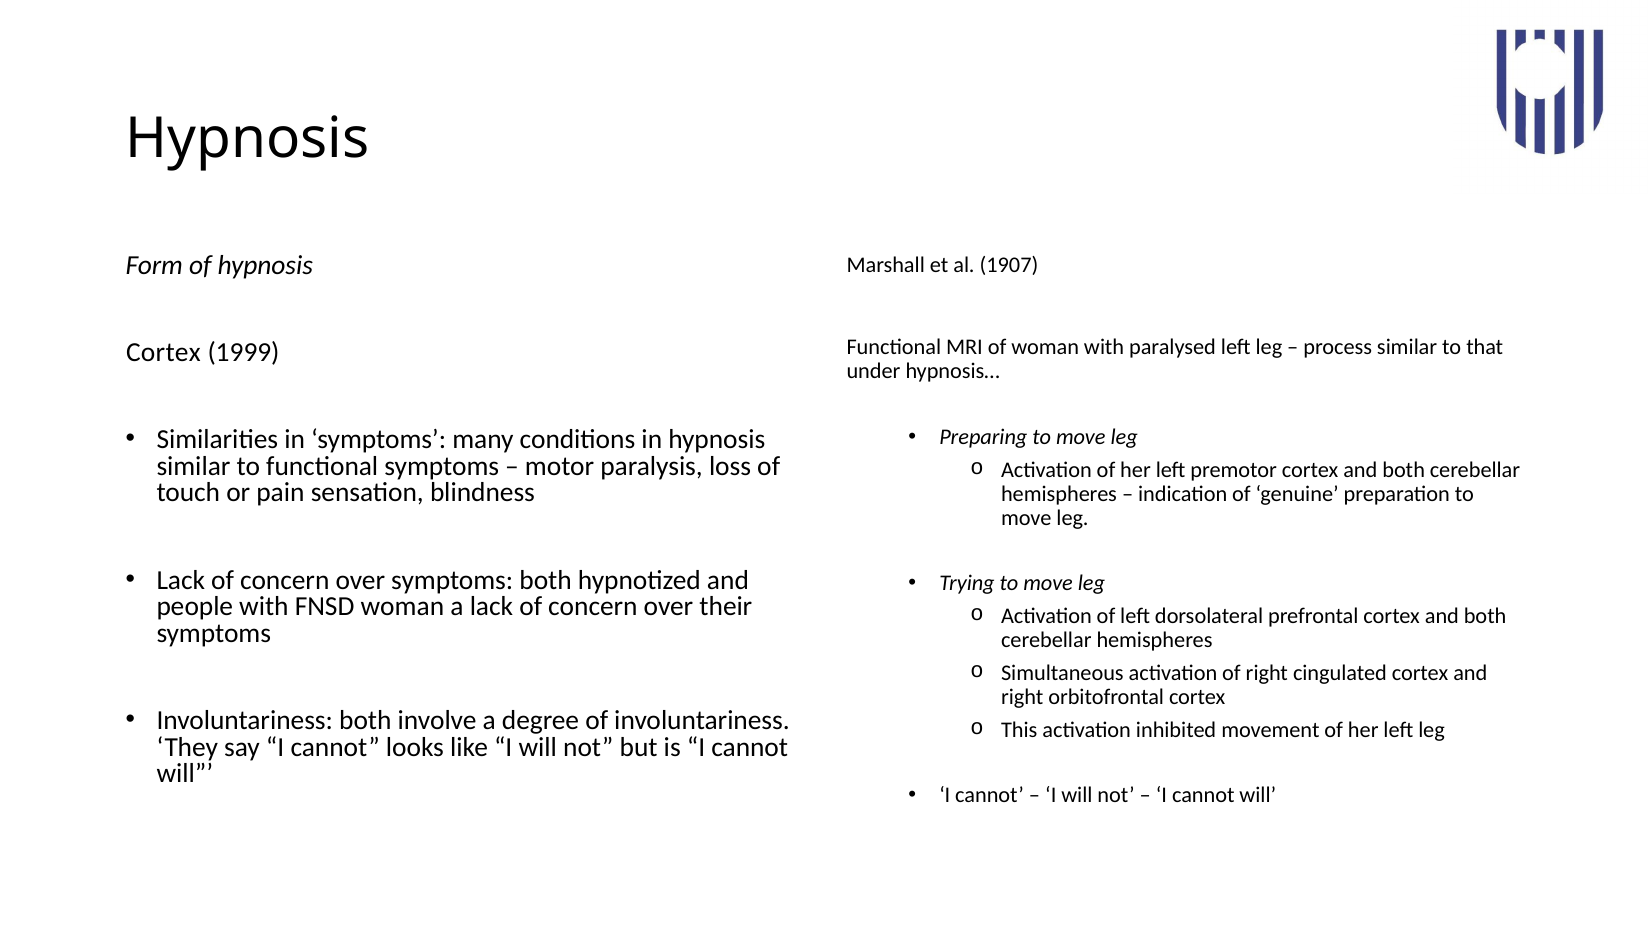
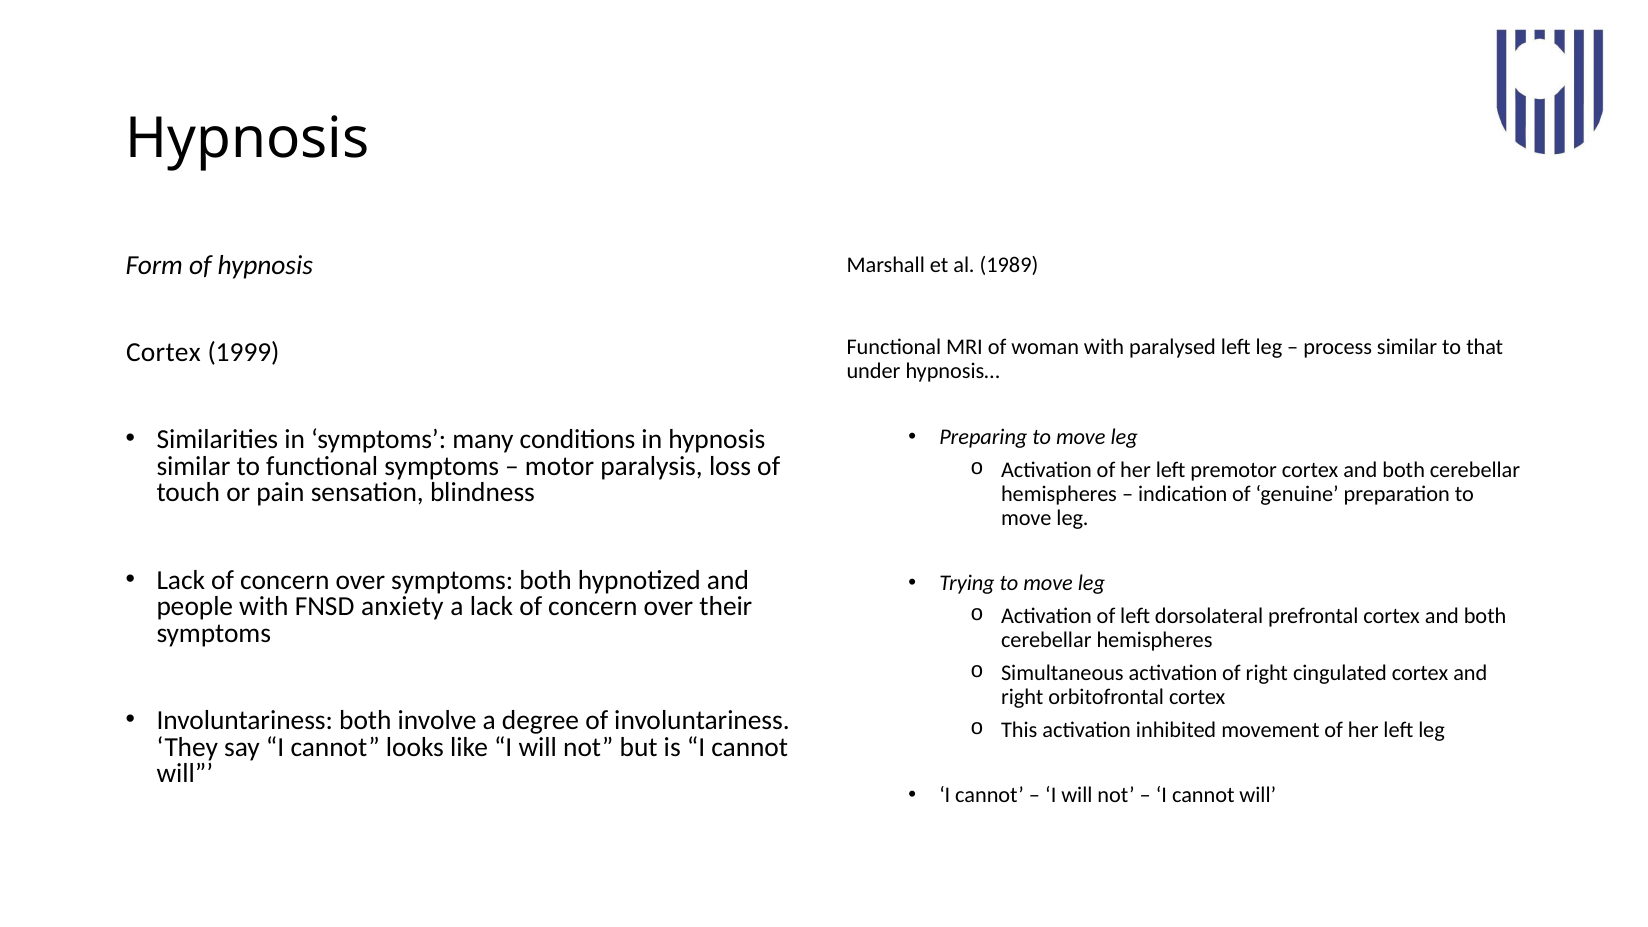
1907: 1907 -> 1989
FNSD woman: woman -> anxiety
